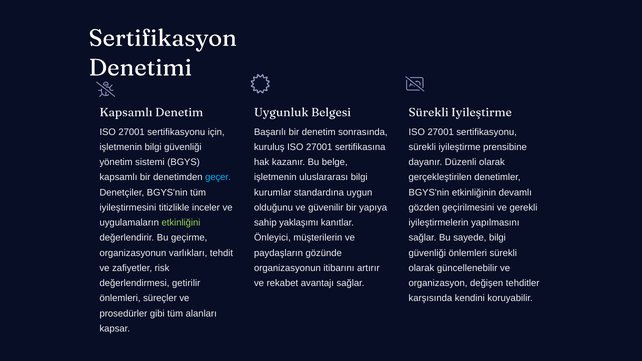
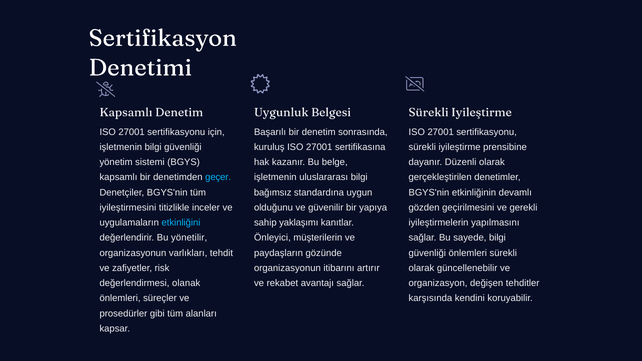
kurumlar: kurumlar -> bağımsız
etkinliğini colour: light green -> light blue
geçirme: geçirme -> yönetilir
getirilir: getirilir -> olanak
